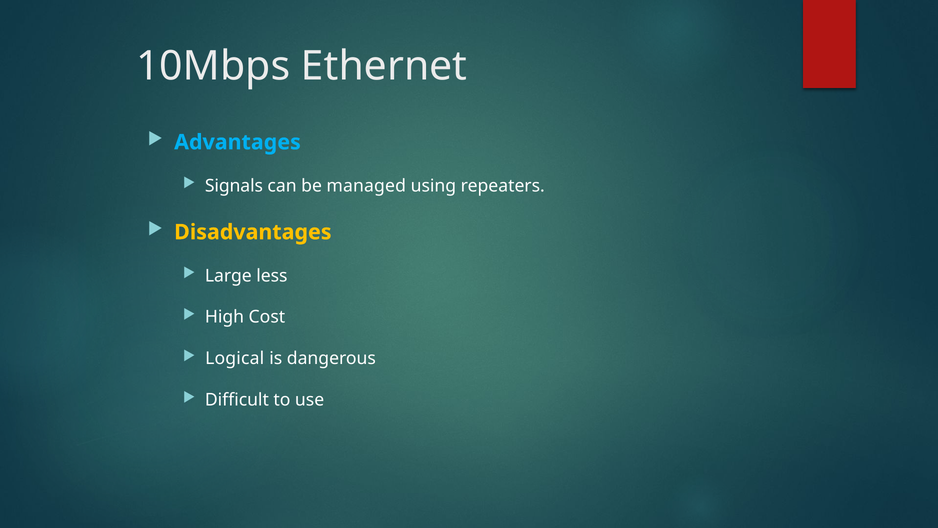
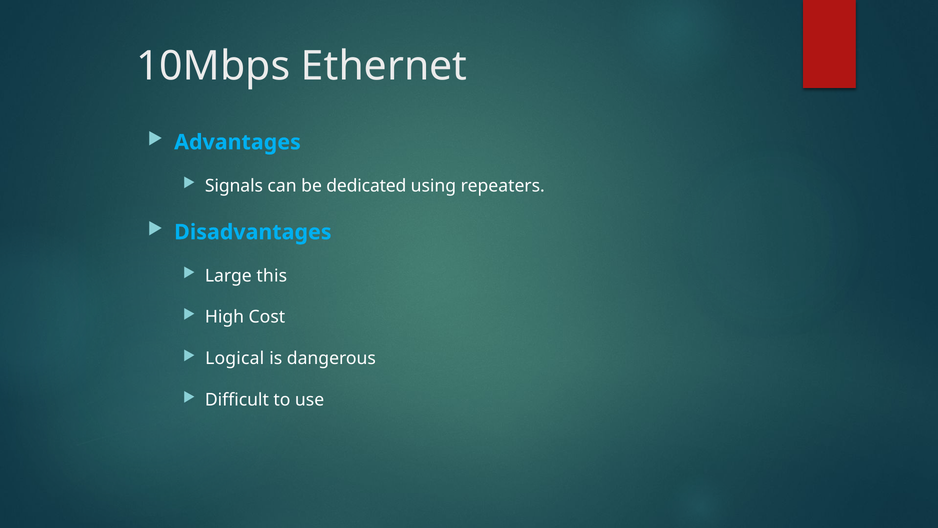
managed: managed -> dedicated
Disadvantages colour: yellow -> light blue
less: less -> this
